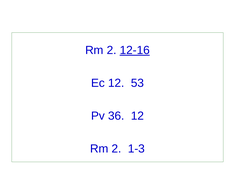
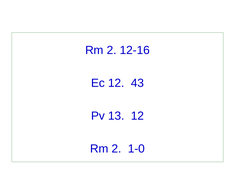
12-16 underline: present -> none
53: 53 -> 43
36: 36 -> 13
1-3: 1-3 -> 1-0
